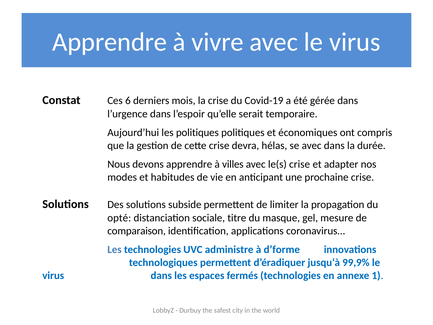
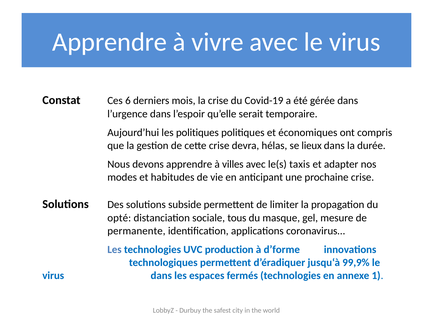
se avec: avec -> lieux
le(s crise: crise -> taxis
titre: titre -> tous
comparaison: comparaison -> permanente
administre: administre -> production
